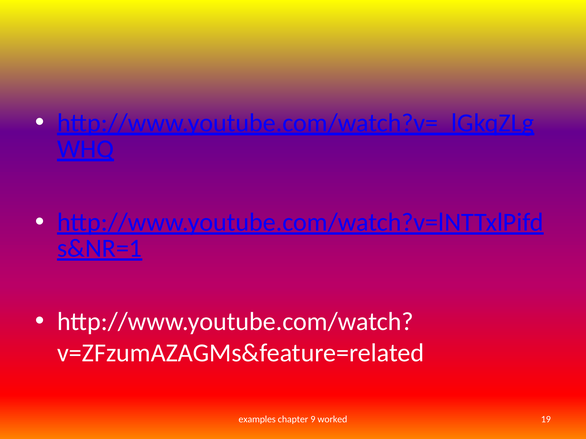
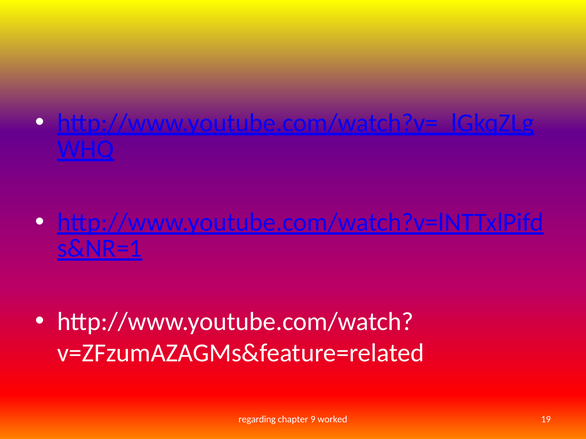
examples: examples -> regarding
